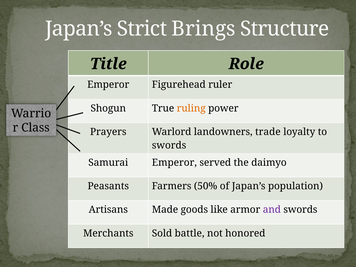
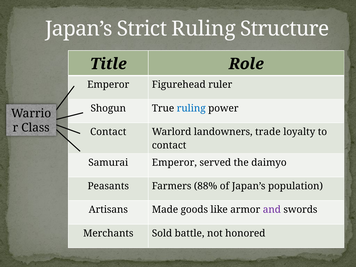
Strict Brings: Brings -> Ruling
ruling at (191, 108) colour: orange -> blue
Prayers at (108, 132): Prayers -> Contact
swords at (169, 145): swords -> contact
50%: 50% -> 88%
